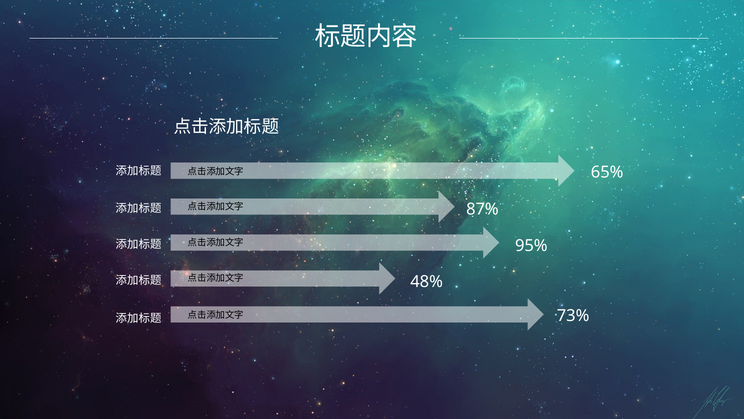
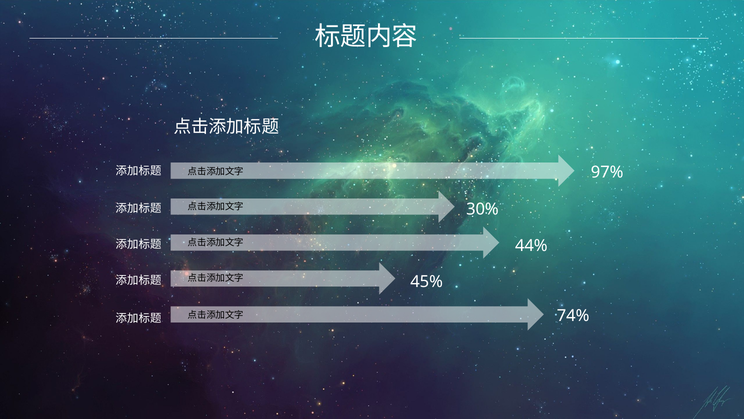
65%: 65% -> 97%
87%: 87% -> 30%
95%: 95% -> 44%
48%: 48% -> 45%
73%: 73% -> 74%
